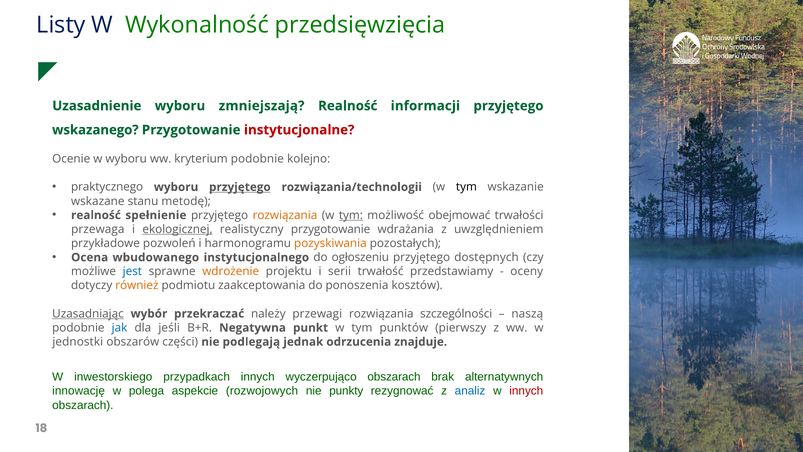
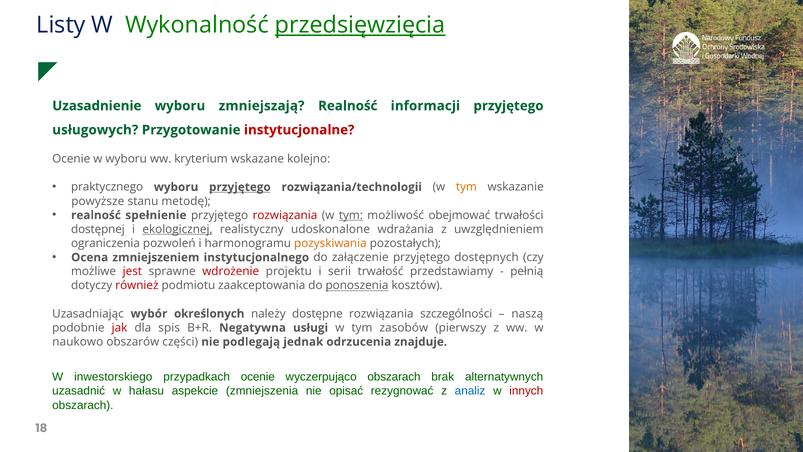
przedsięwzięcia underline: none -> present
wskazanego: wskazanego -> usługowych
kryterium podobnie: podobnie -> wskazane
tym at (466, 187) colour: black -> orange
wskazane: wskazane -> powyższe
rozwiązania at (285, 215) colour: orange -> red
przewaga: przewaga -> dostępnej
realistyczny przygotowanie: przygotowanie -> udoskonalone
przykładowe: przykładowe -> ograniczenia
wbudowanego: wbudowanego -> zmniejszeniem
ogłoszeniu: ogłoszeniu -> załączenie
jest colour: blue -> red
wdrożenie colour: orange -> red
oceny: oceny -> pełnią
również colour: orange -> red
ponoszenia underline: none -> present
Uzasadniając underline: present -> none
przekraczać: przekraczać -> określonych
przewagi: przewagi -> dostępne
jak colour: blue -> red
jeśli: jeśli -> spis
punkt: punkt -> usługi
punktów: punktów -> zasobów
jednostki: jednostki -> naukowo
przypadkach innych: innych -> ocenie
innowację: innowację -> uzasadnić
polega: polega -> hałasu
rozwojowych: rozwojowych -> zmniejszenia
punkty: punkty -> opisać
